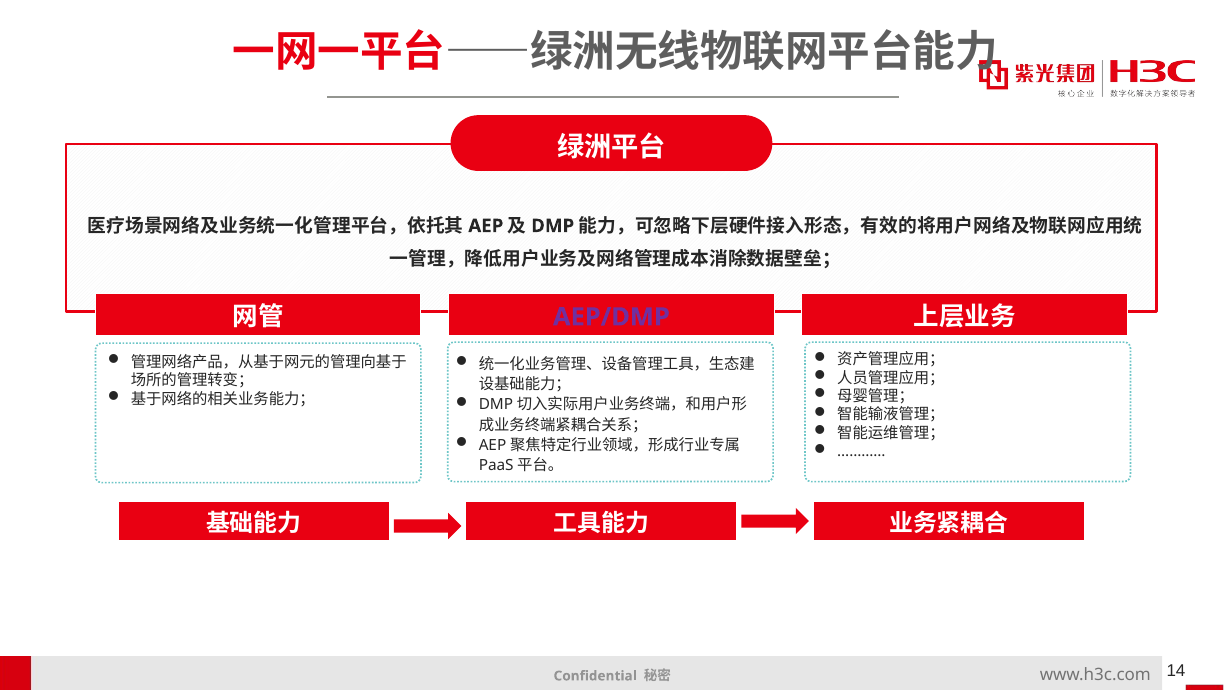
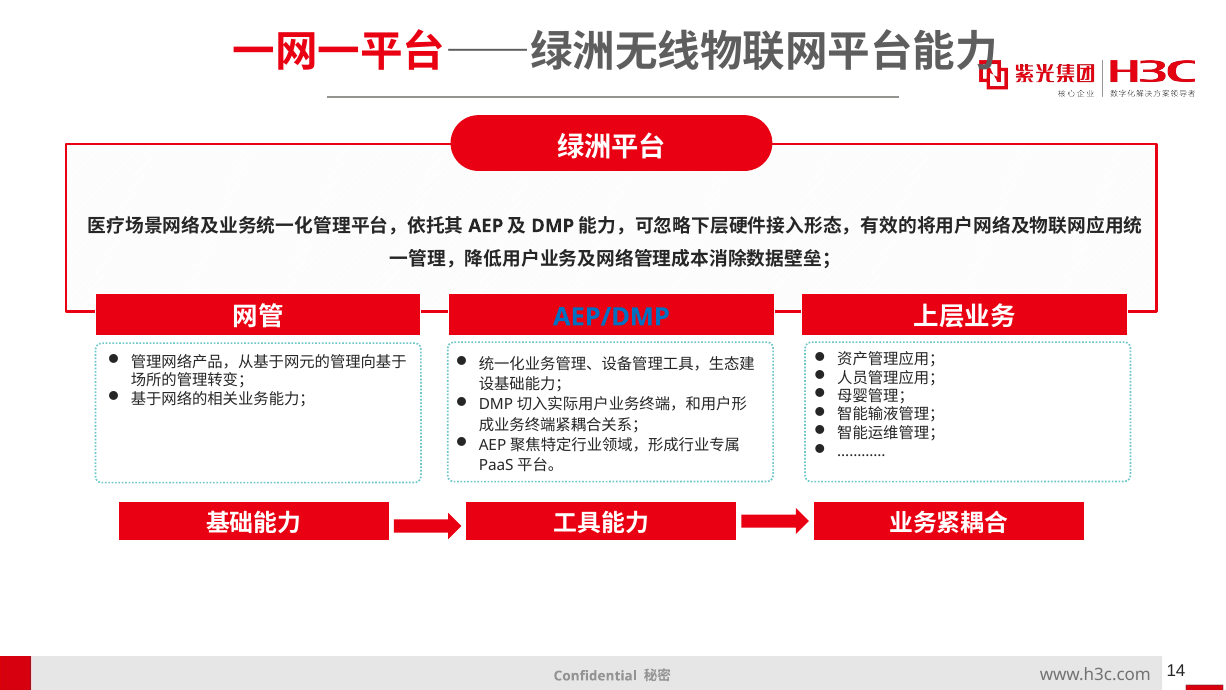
AEP/DMP colour: purple -> blue
